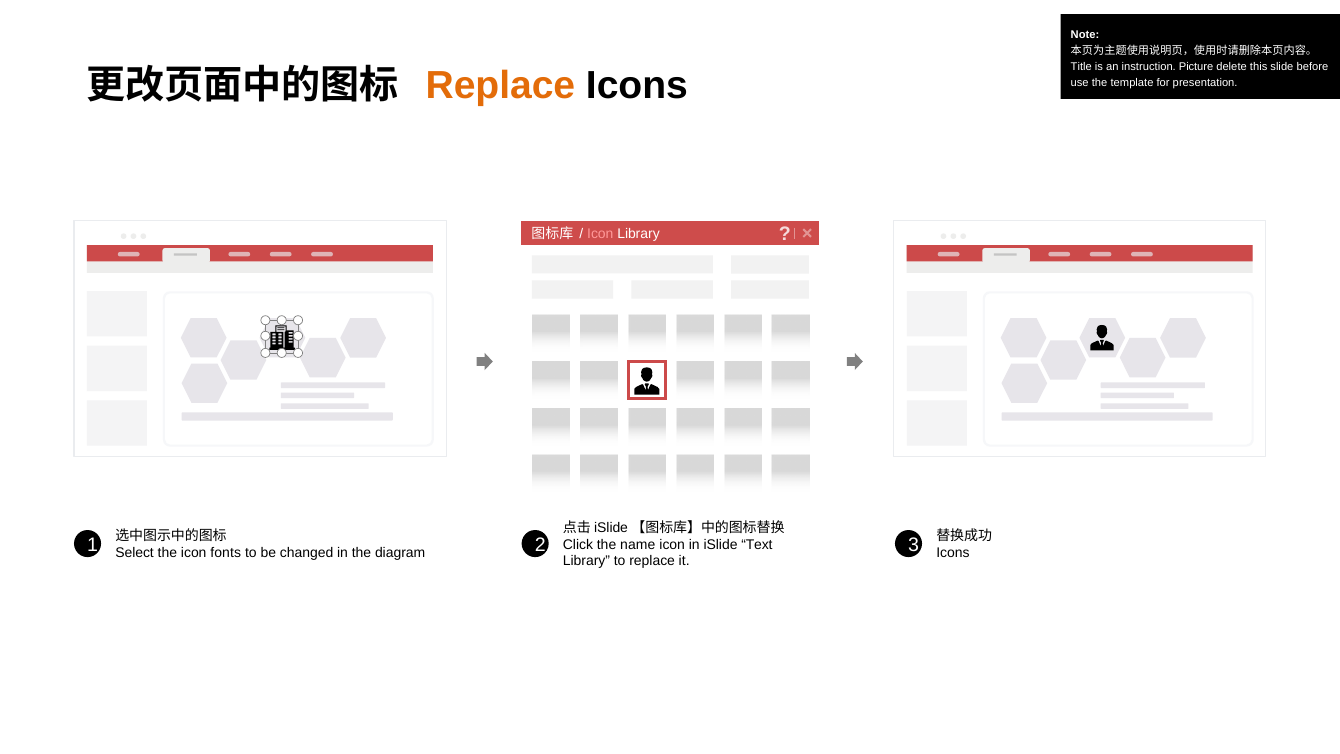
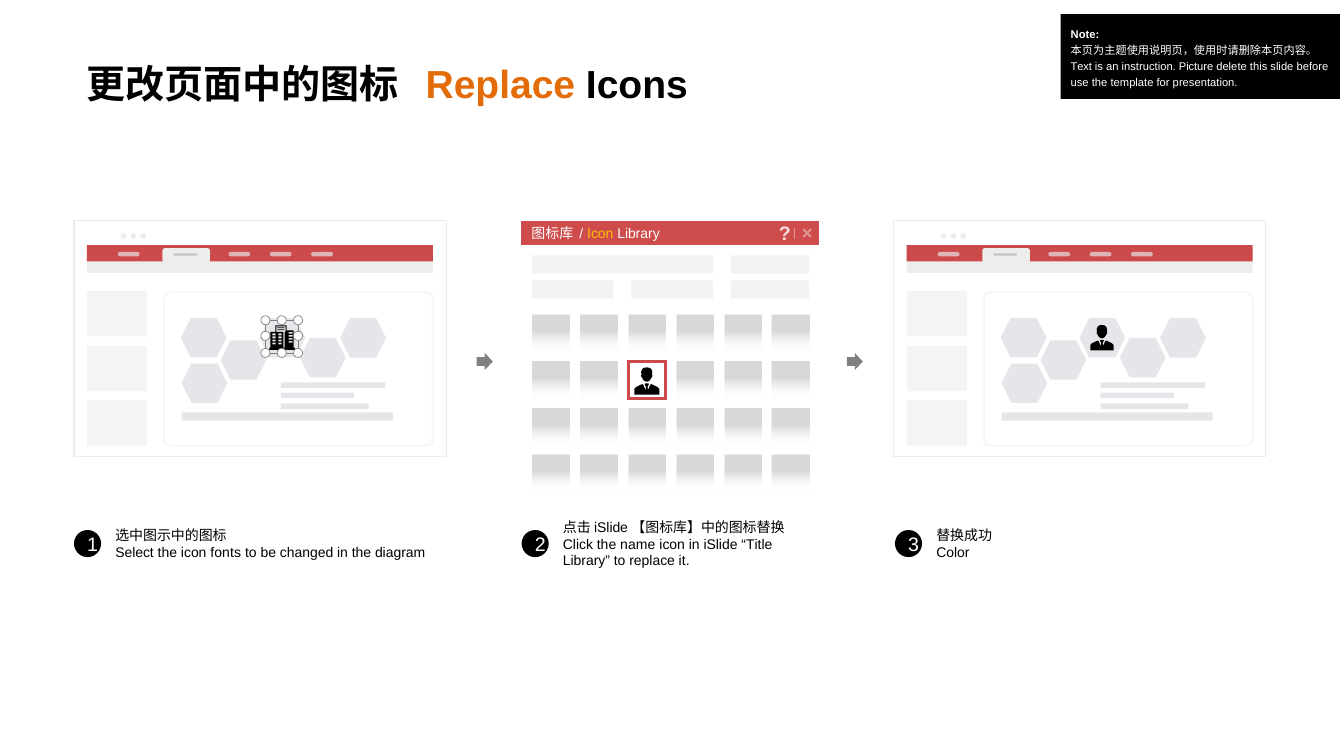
Title: Title -> Text
Icon at (600, 234) colour: pink -> yellow
Text: Text -> Title
Icons at (953, 553): Icons -> Color
